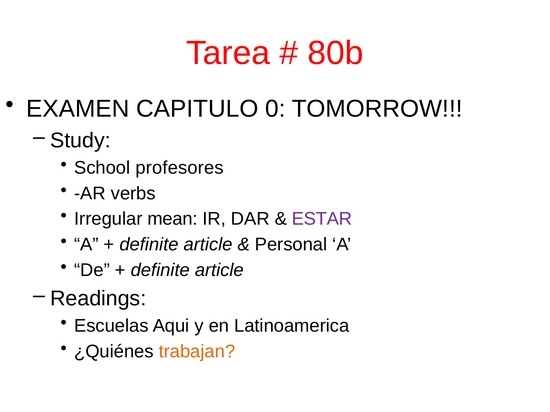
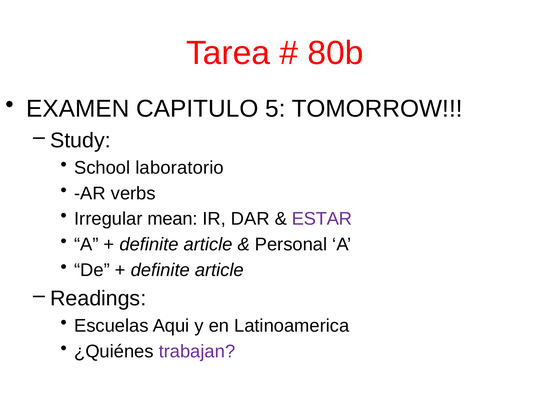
0: 0 -> 5
profesores: profesores -> laboratorio
trabajan colour: orange -> purple
